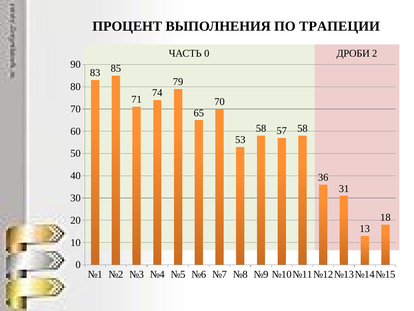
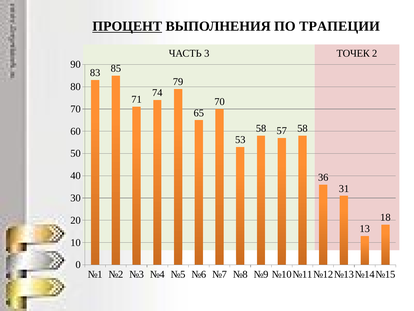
ПРОЦЕНТ underline: none -> present
ЧАСТЬ 0: 0 -> 3
ДРОБИ: ДРОБИ -> ТОЧЕК
